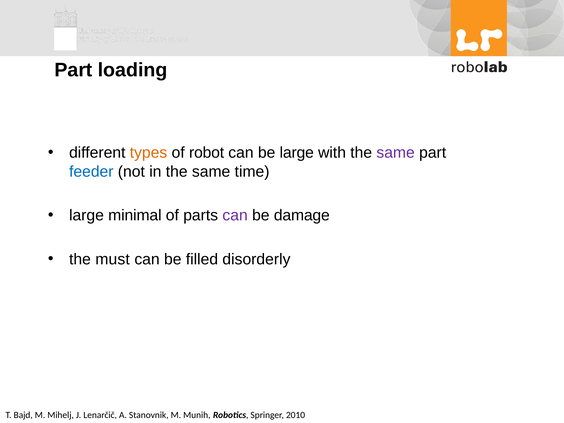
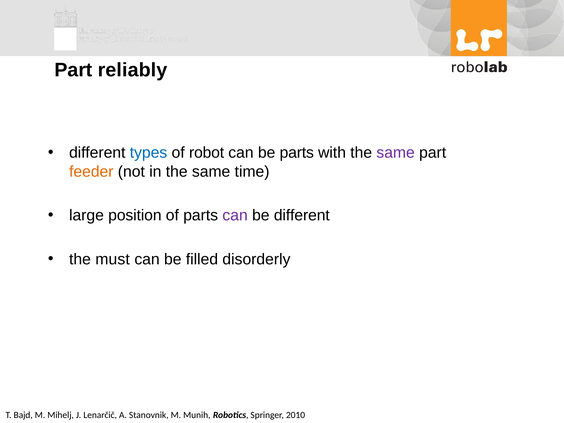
loading: loading -> reliably
types colour: orange -> blue
be large: large -> parts
feeder colour: blue -> orange
minimal: minimal -> position
be damage: damage -> different
